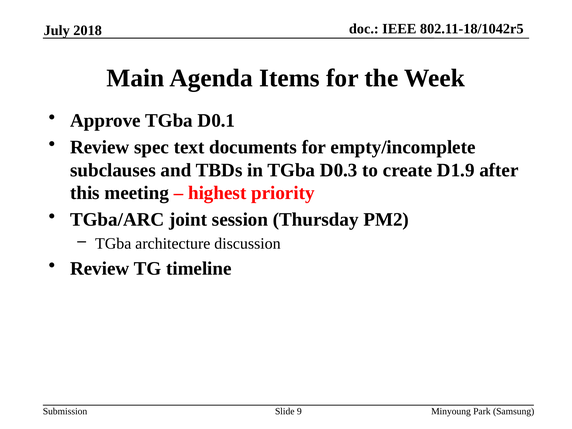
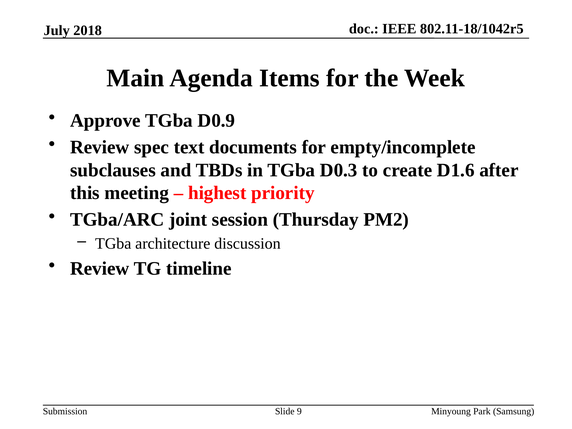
D0.1: D0.1 -> D0.9
D1.9: D1.9 -> D1.6
